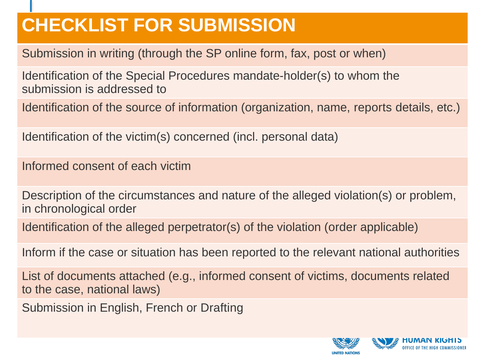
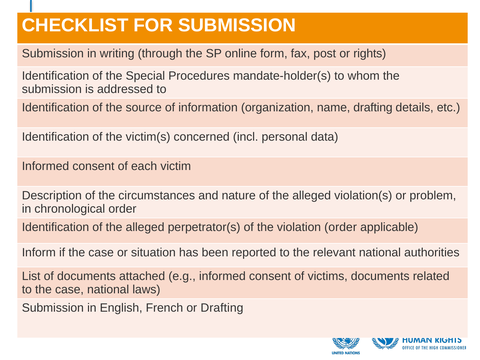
when: when -> rights
name reports: reports -> drafting
